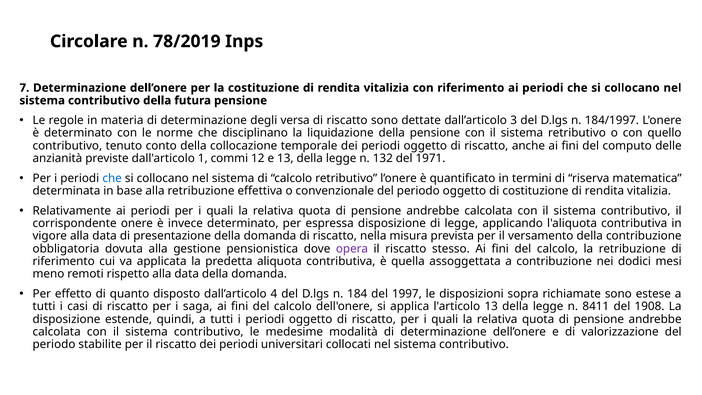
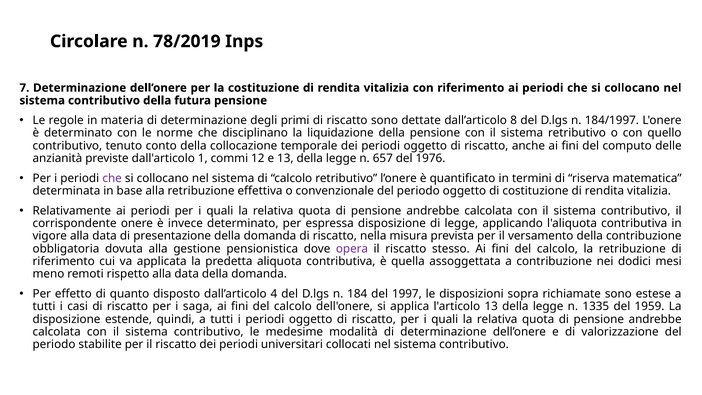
versa: versa -> primi
3: 3 -> 8
132: 132 -> 657
1971: 1971 -> 1976
che at (112, 178) colour: blue -> purple
8411: 8411 -> 1335
1908: 1908 -> 1959
